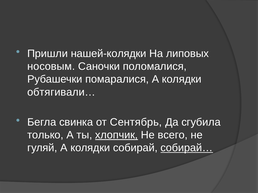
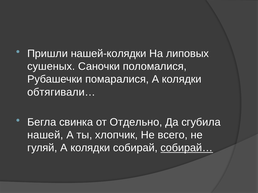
носовым: носовым -> сушеных
Сентябрь: Сентябрь -> Отдельно
только: только -> нашей
хлопчик underline: present -> none
